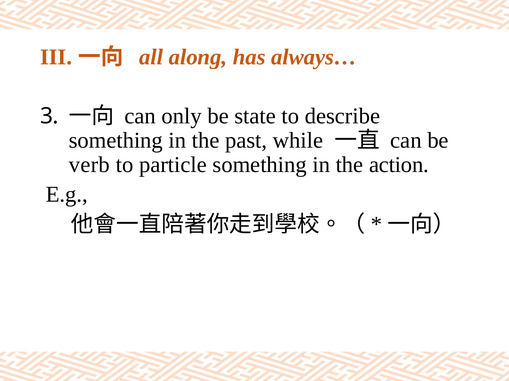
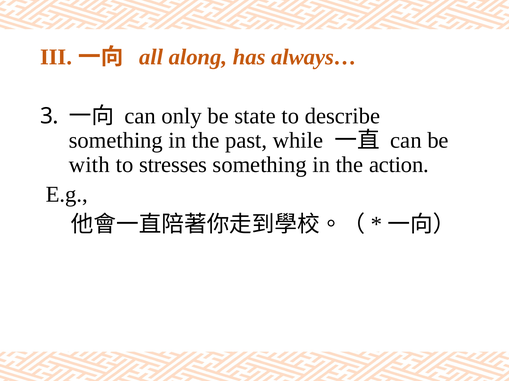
verb: verb -> with
particle: particle -> stresses
